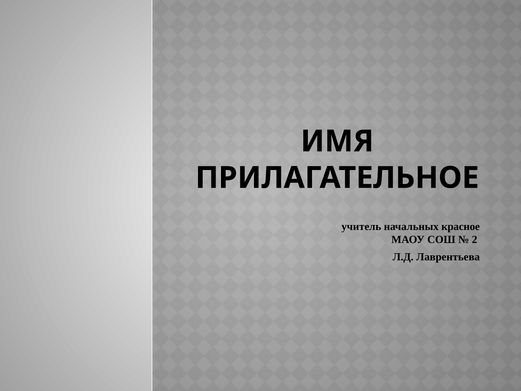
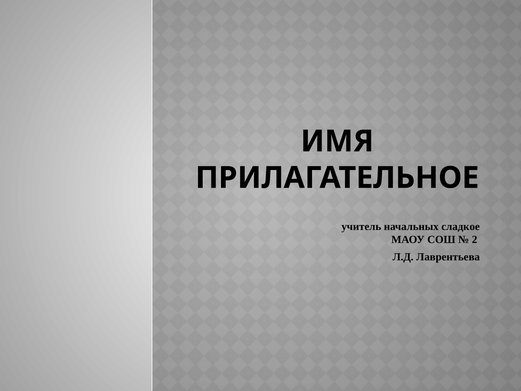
красное: красное -> сладкое
